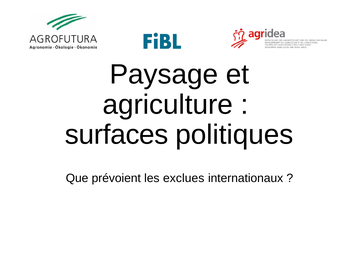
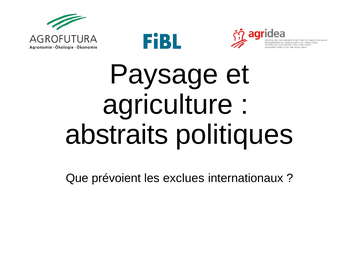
surfaces: surfaces -> abstraits
